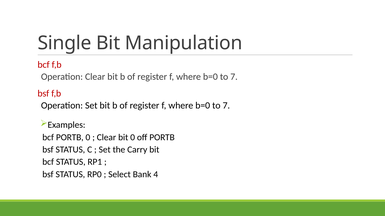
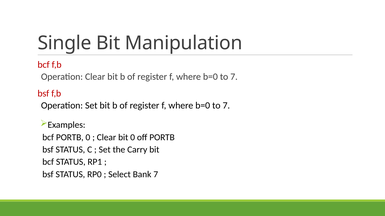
Bank 4: 4 -> 7
